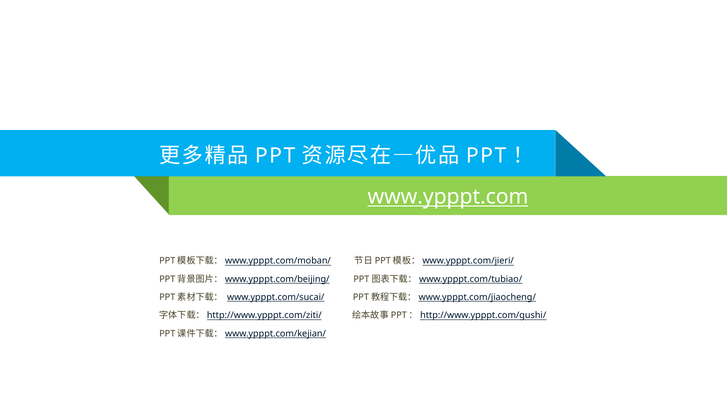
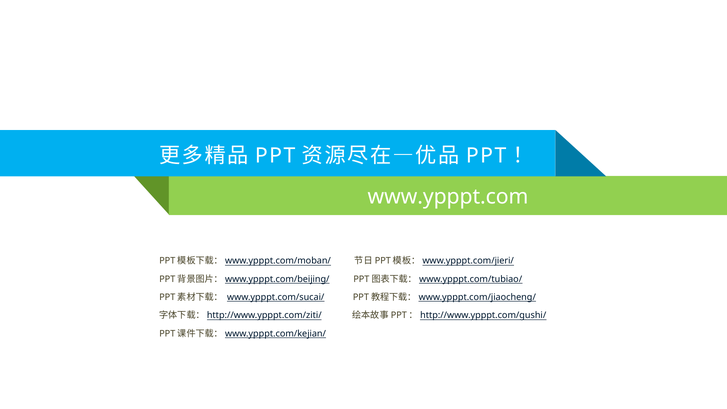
www.ypppt.com underline: present -> none
